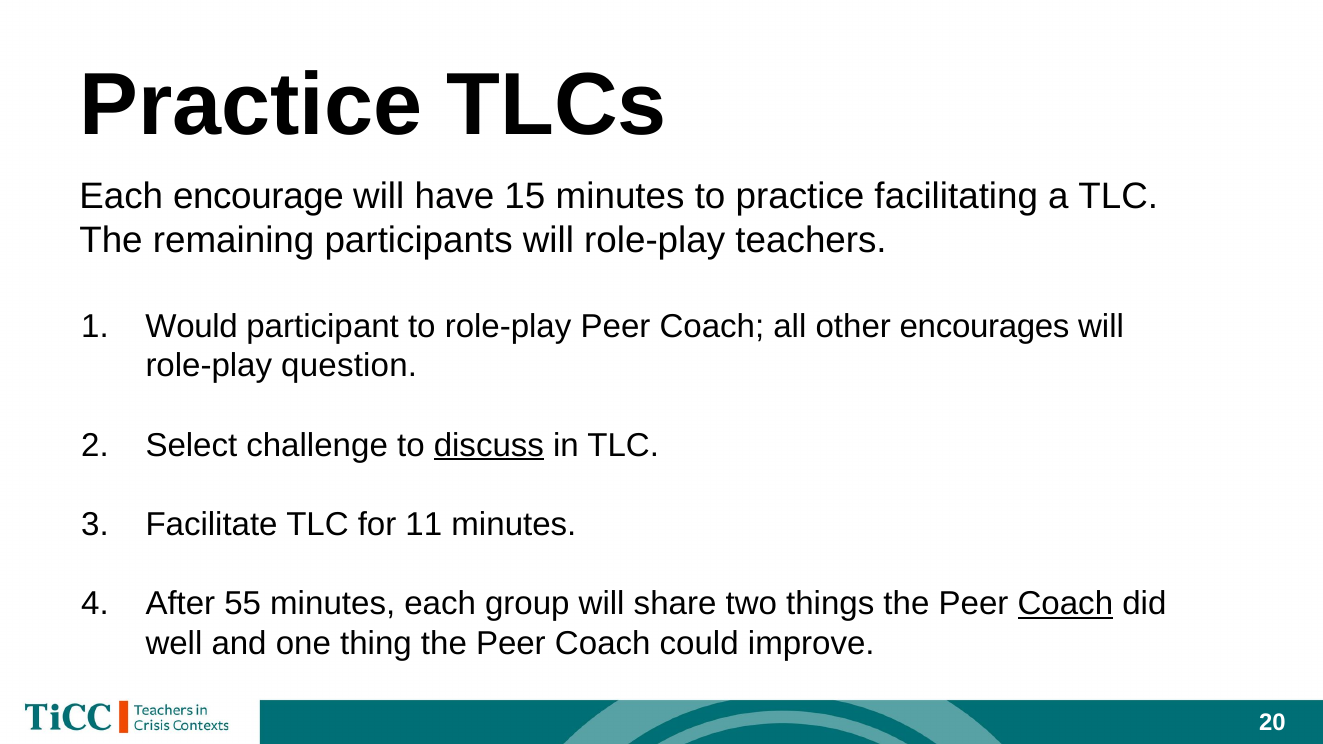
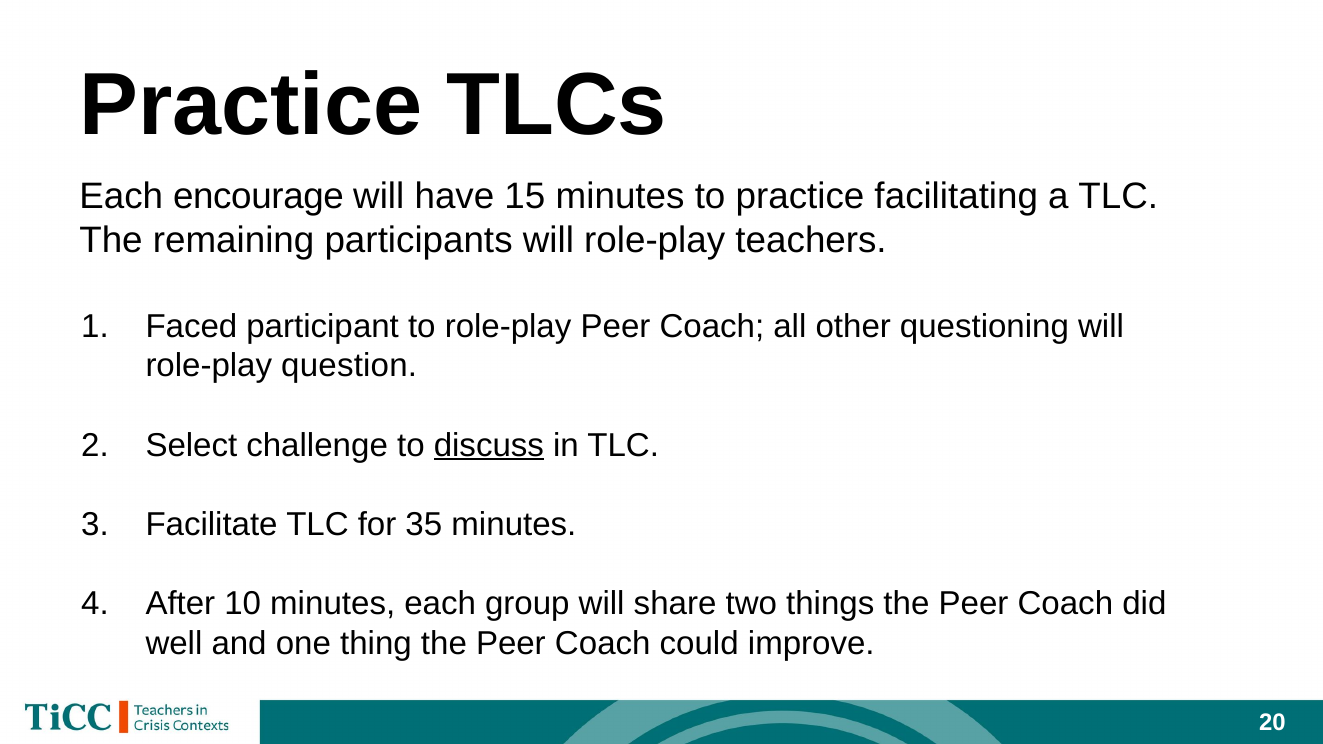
Would: Would -> Faced
encourages: encourages -> questioning
11: 11 -> 35
55: 55 -> 10
Coach at (1065, 604) underline: present -> none
